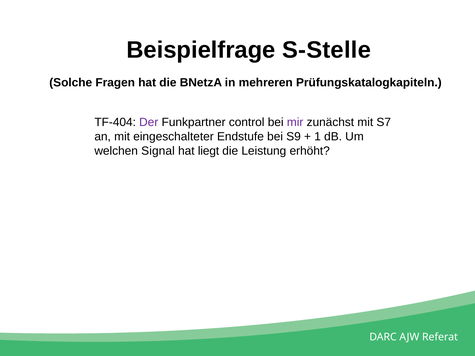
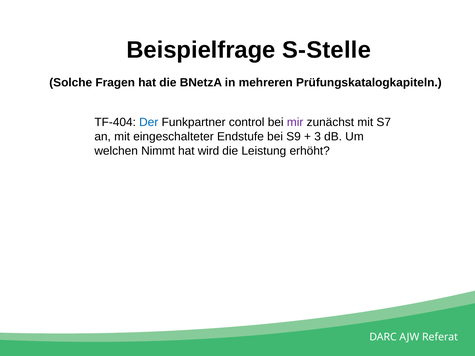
Der colour: purple -> blue
1: 1 -> 3
Signal: Signal -> Nimmt
liegt: liegt -> wird
